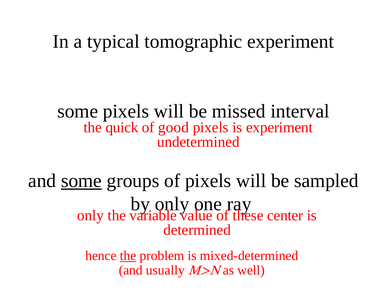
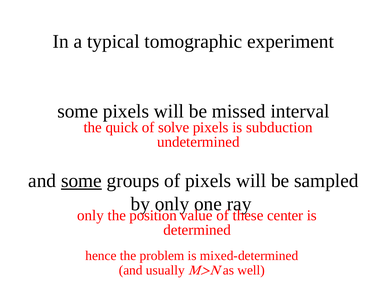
good: good -> solve
is experiment: experiment -> subduction
variable: variable -> position
the at (128, 256) underline: present -> none
